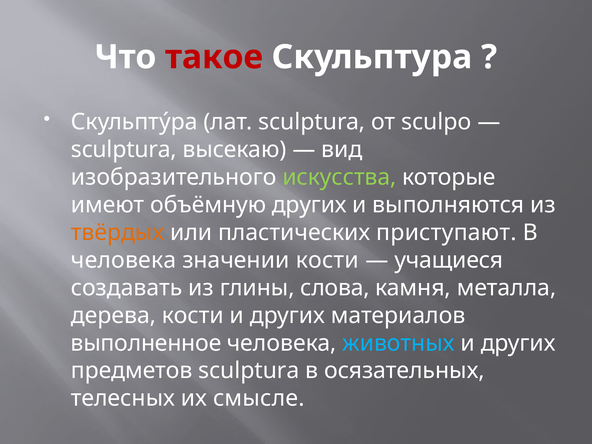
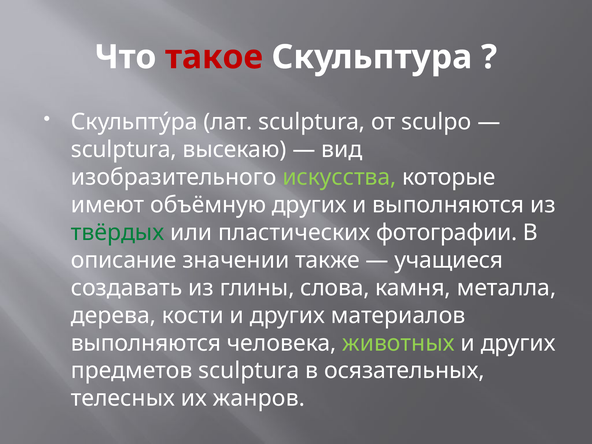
твёрдых colour: orange -> green
приступают: приступают -> фотографии
человека at (124, 260): человека -> описание
значении кости: кости -> также
выполненное at (146, 343): выполненное -> выполняются
животных colour: light blue -> light green
смысле: смысле -> жанров
